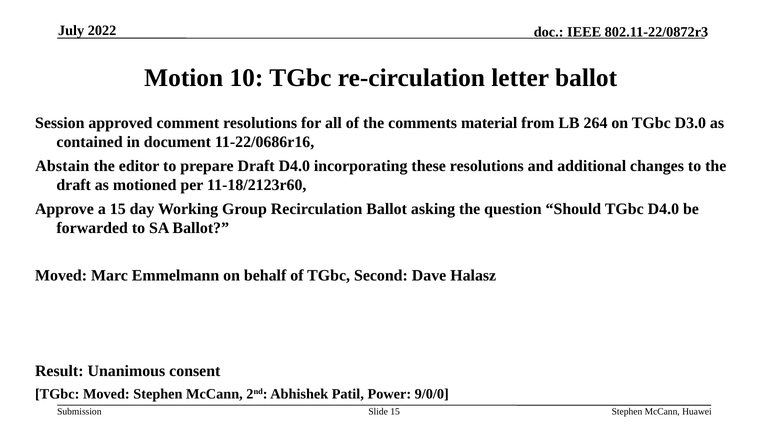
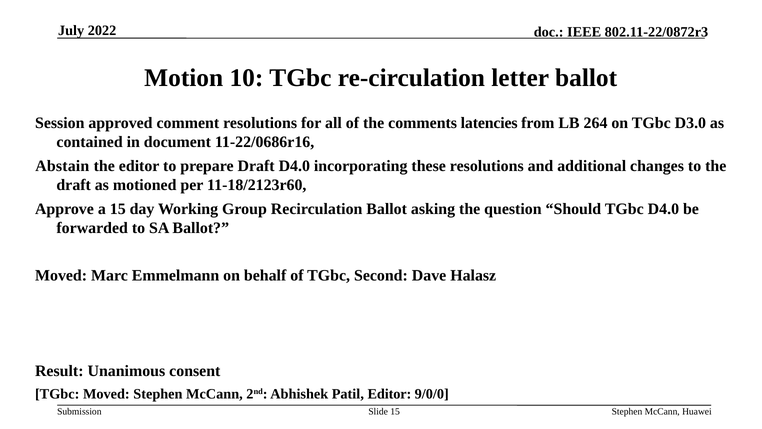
material: material -> latencies
Patil Power: Power -> Editor
